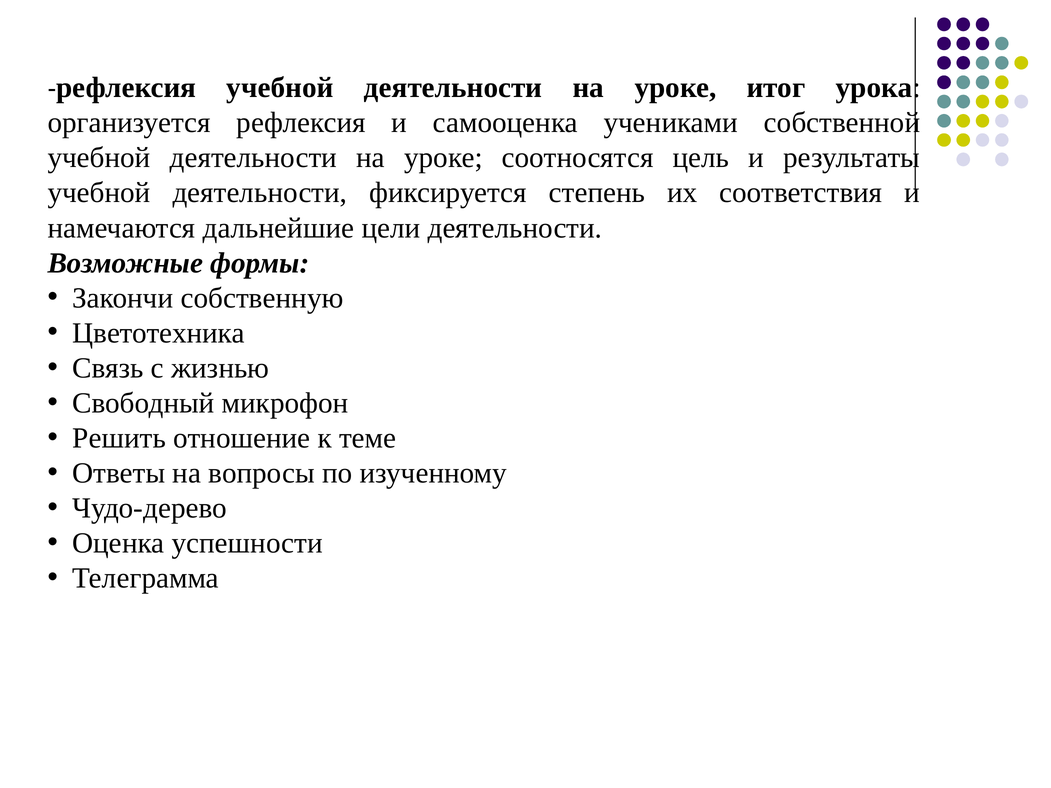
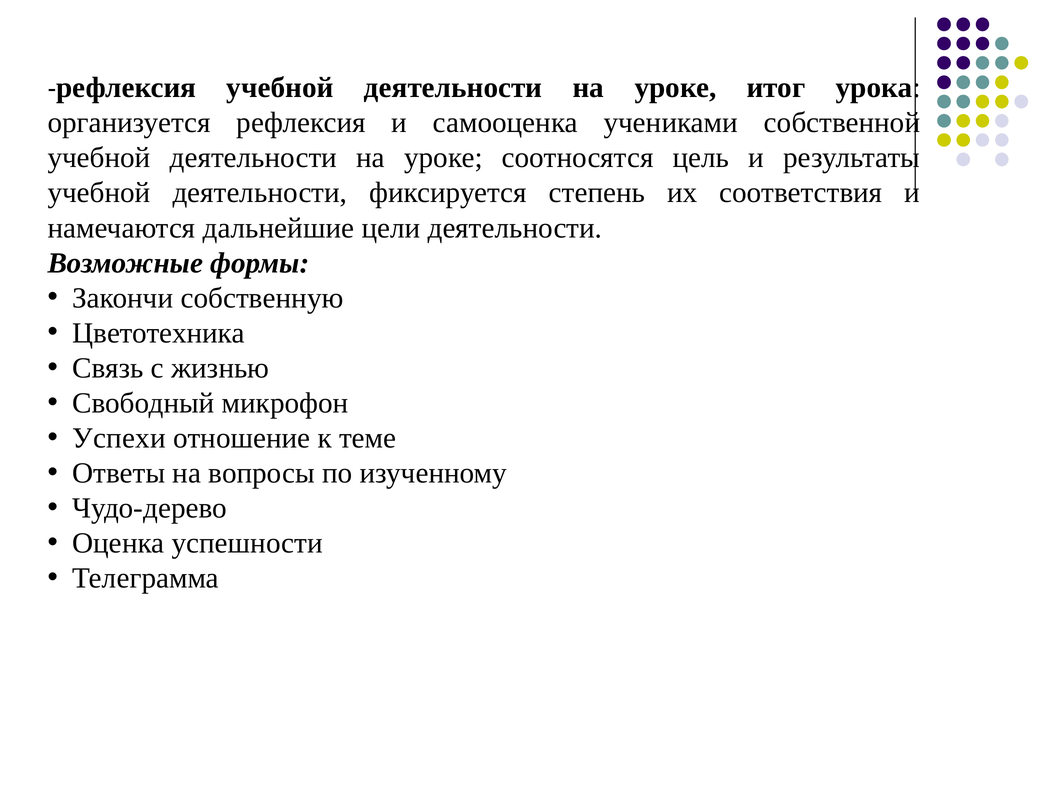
Решить: Решить -> Успехи
